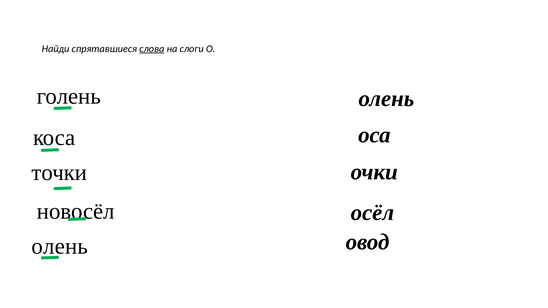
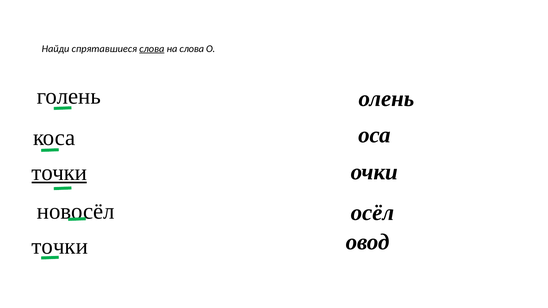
на слоги: слоги -> слова
точки at (59, 173) underline: none -> present
олень at (60, 247): олень -> точки
